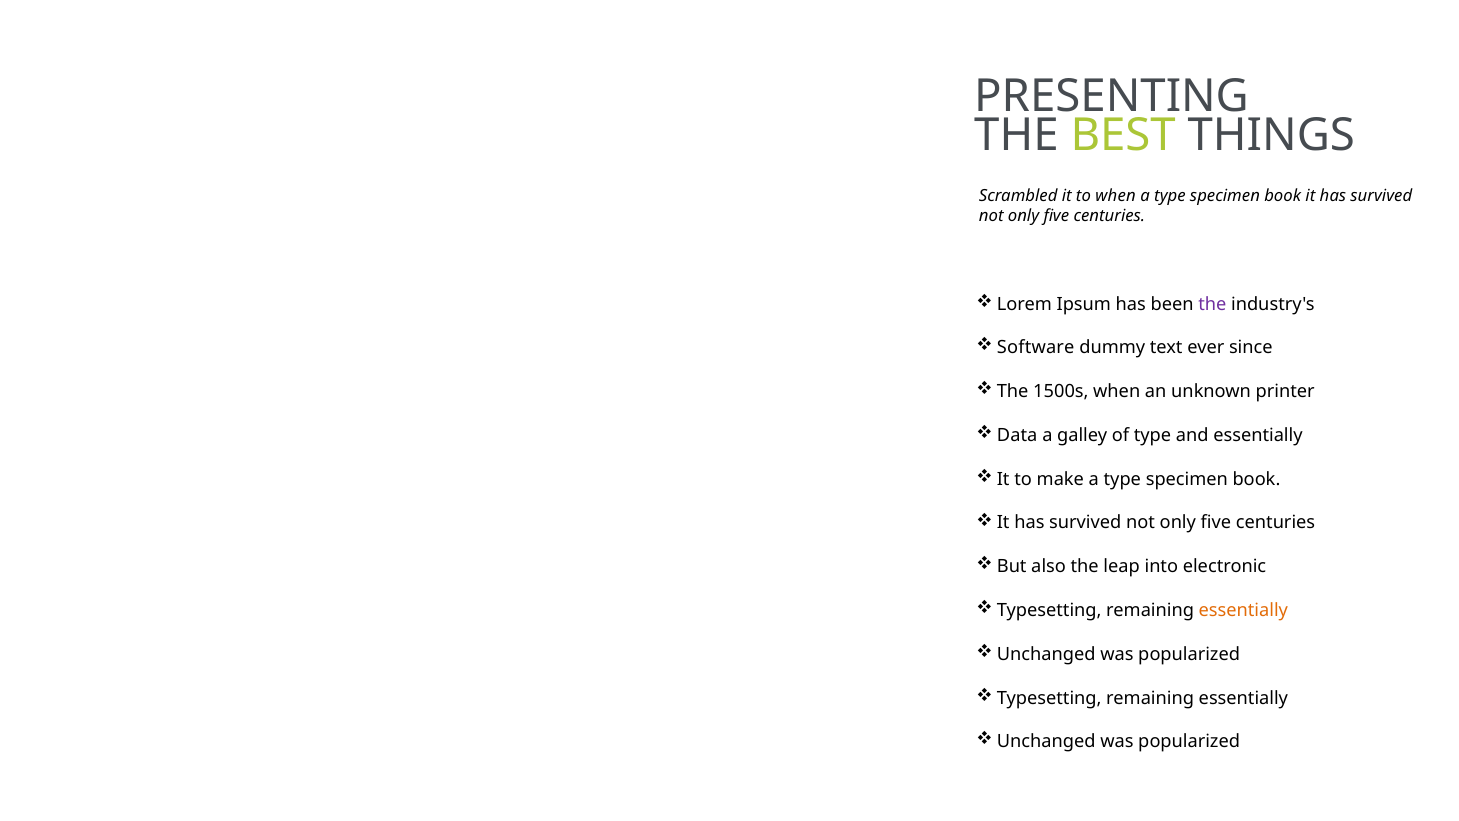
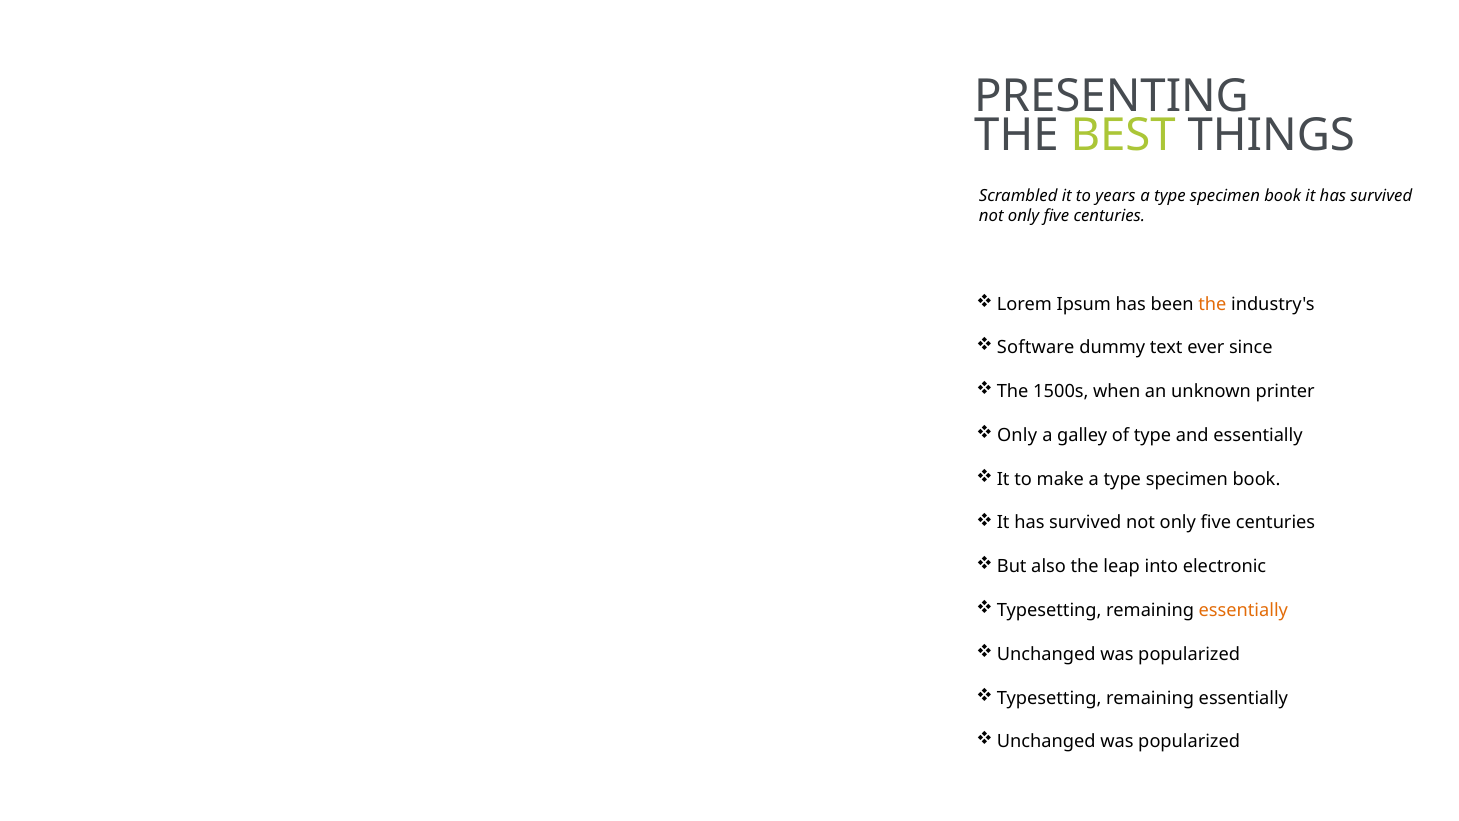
to when: when -> years
the at (1212, 304) colour: purple -> orange
Data at (1017, 435): Data -> Only
